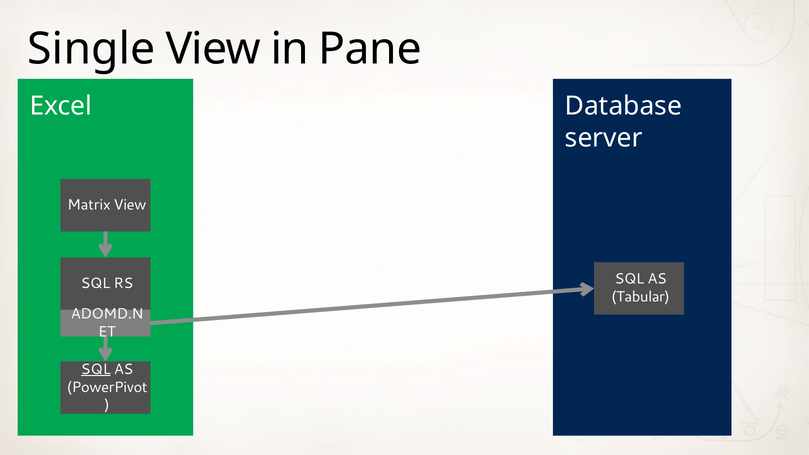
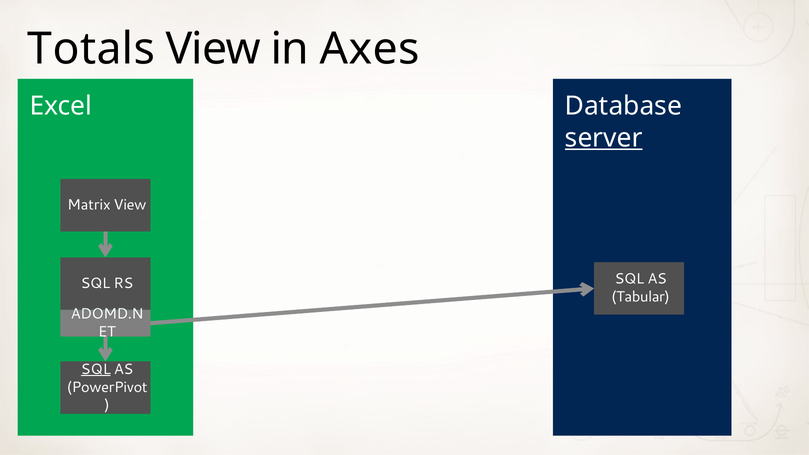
Single: Single -> Totals
Pane: Pane -> Axes
server underline: none -> present
